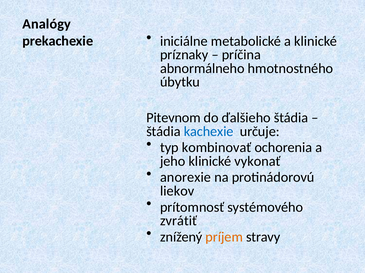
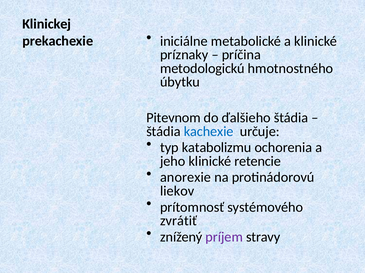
Analógy: Analógy -> Klinickej
abnormálneho: abnormálneho -> metodologickú
kombinovať: kombinovať -> katabolizmu
vykonať: vykonať -> retencie
príjem colour: orange -> purple
